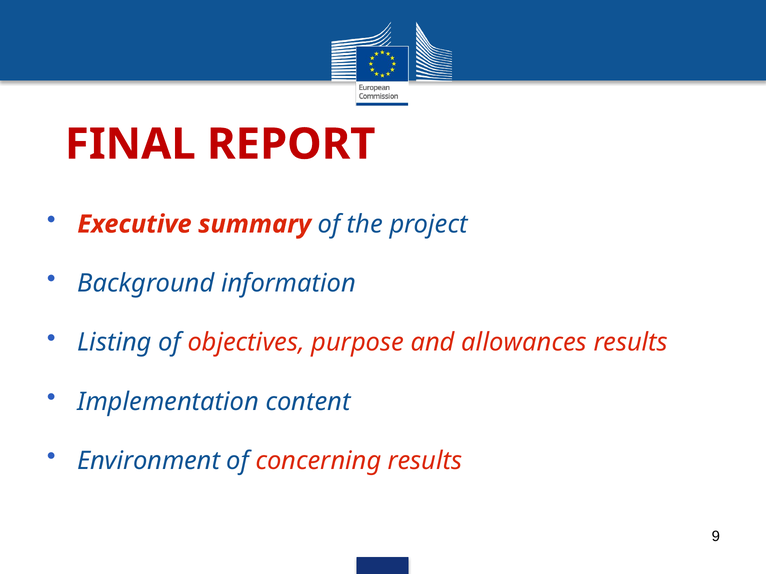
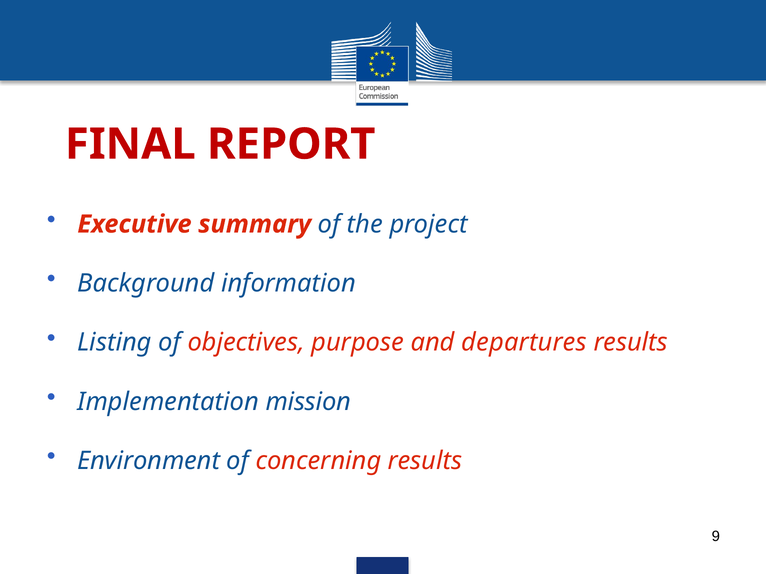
allowances: allowances -> departures
content: content -> mission
